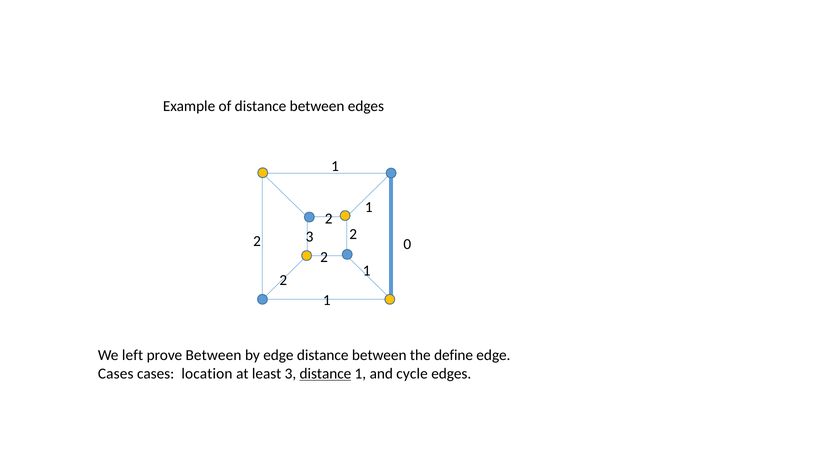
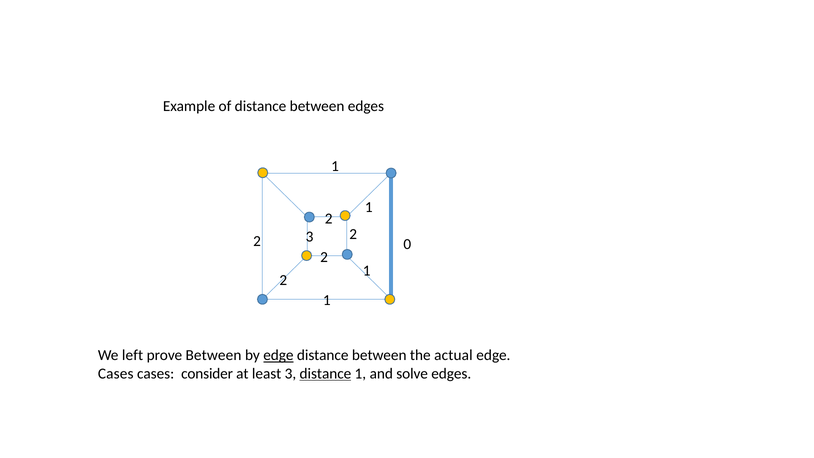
edge at (278, 355) underline: none -> present
define: define -> actual
location: location -> consider
cycle: cycle -> solve
